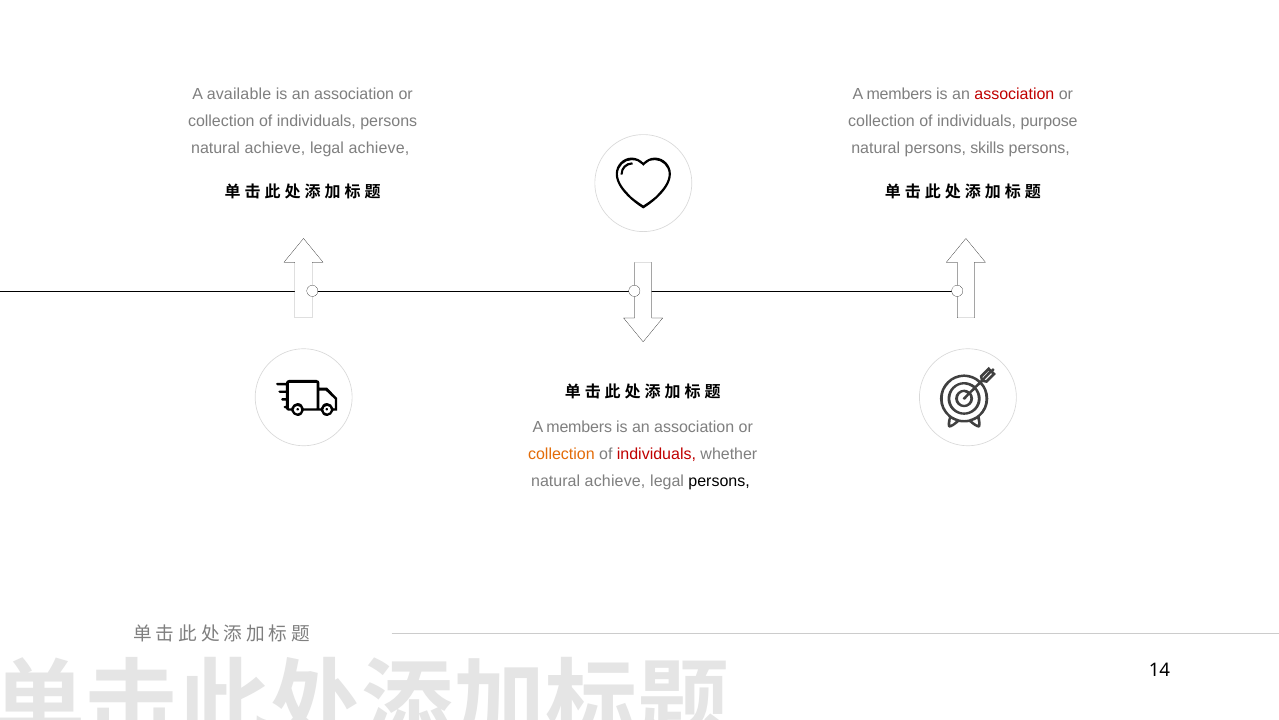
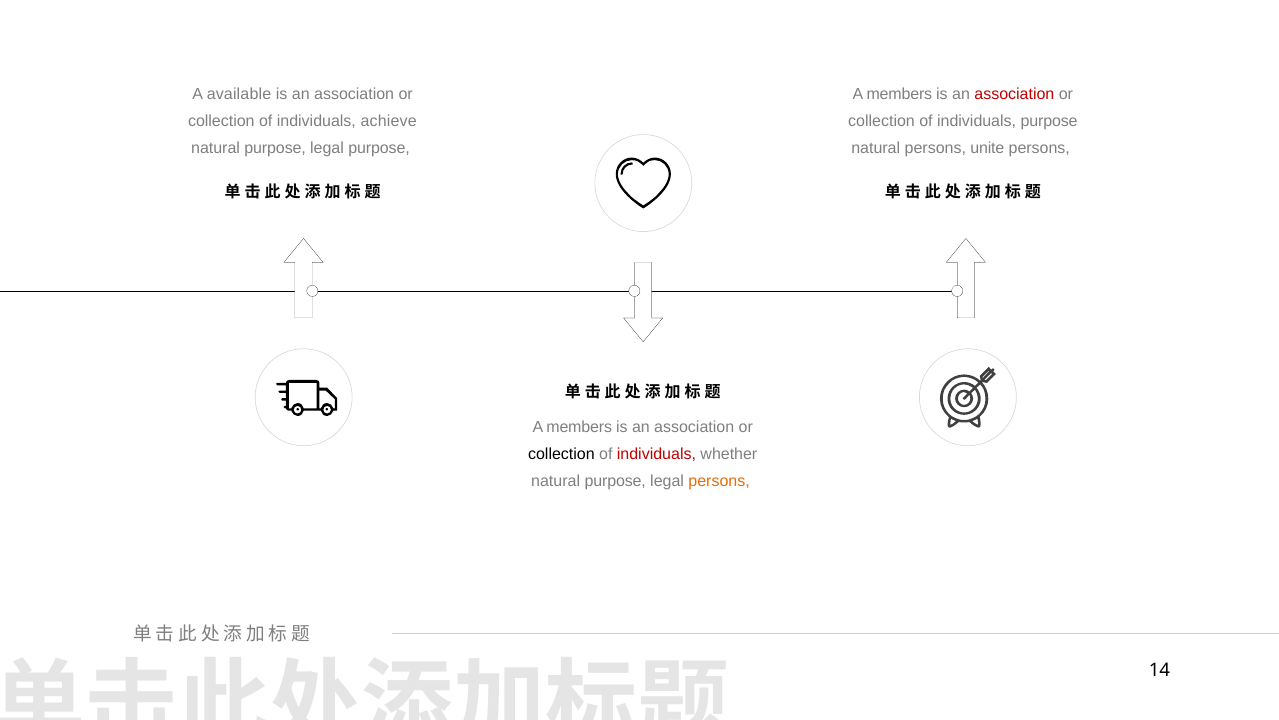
individuals persons: persons -> achieve
achieve at (275, 148): achieve -> purpose
legal achieve: achieve -> purpose
skills: skills -> unite
collection at (561, 454) colour: orange -> black
achieve at (615, 481): achieve -> purpose
persons at (719, 481) colour: black -> orange
